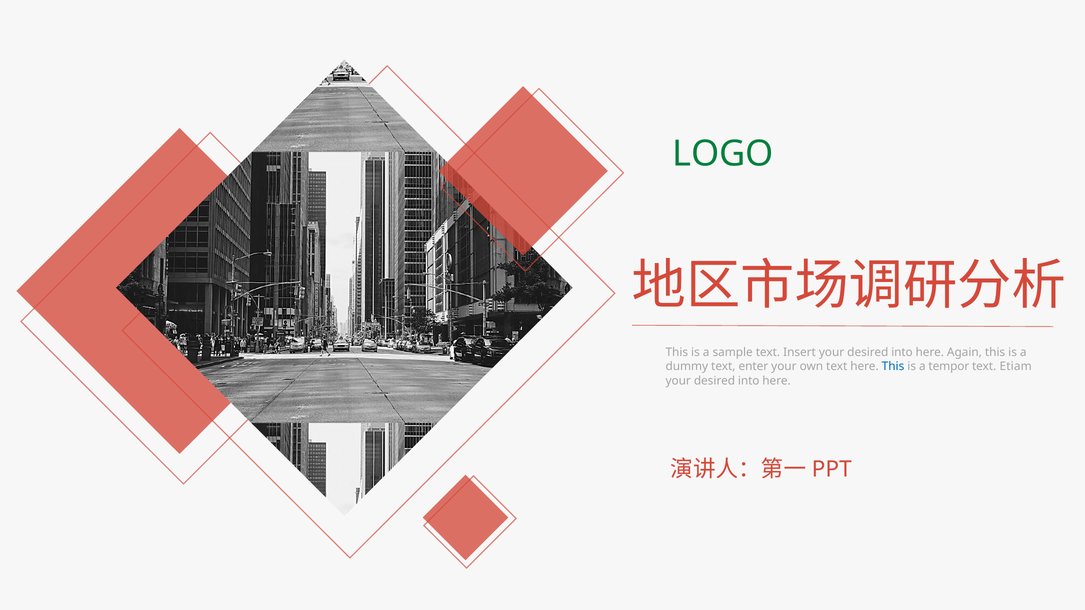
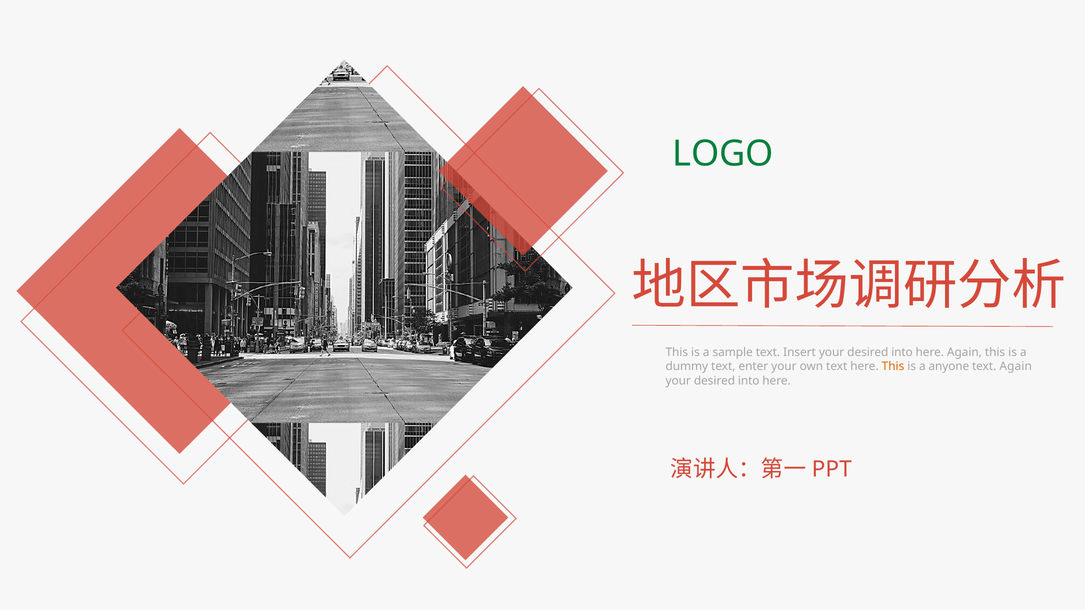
This at (893, 367) colour: blue -> orange
tempor: tempor -> anyone
text Etiam: Etiam -> Again
